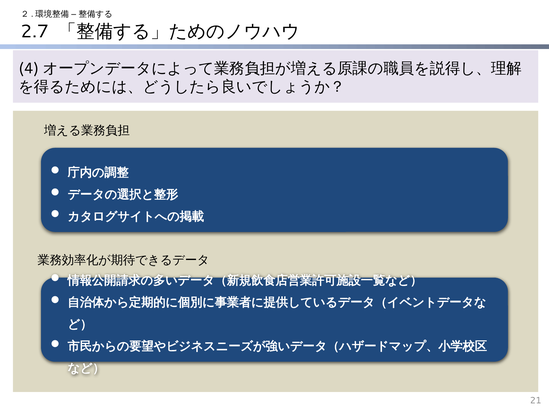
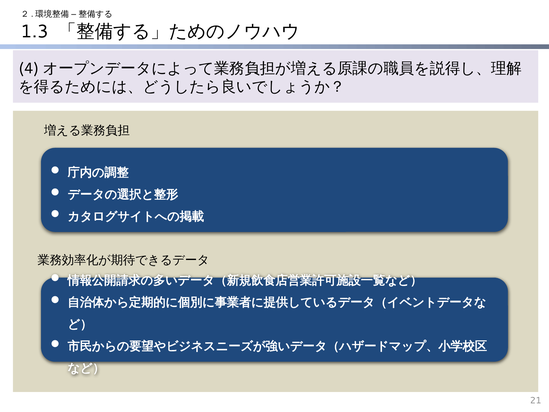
2.7: 2.7 -> 1.3
